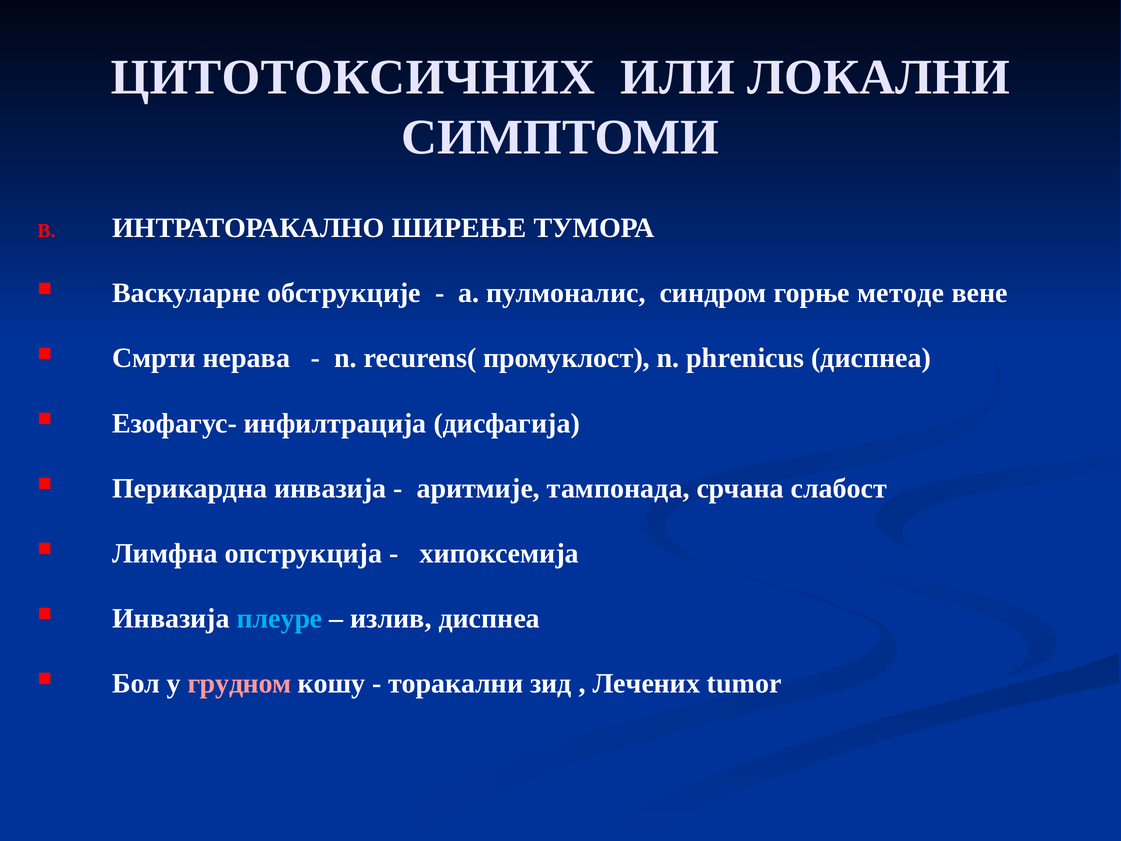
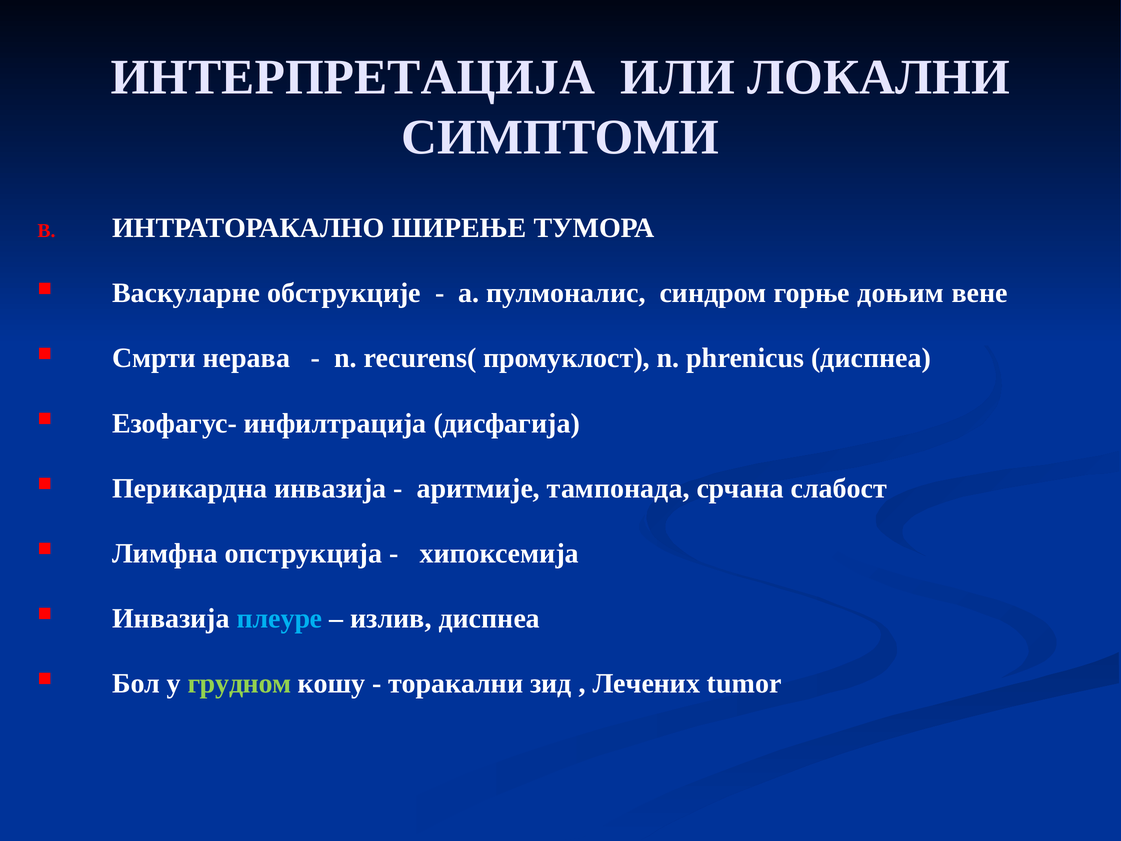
ЦИТОТОКСИЧНИХ: ЦИТОТОКСИЧНИХ -> ИНТЕРПРЕТАЦИЈА
методе: методе -> доњим
грудном colour: pink -> light green
